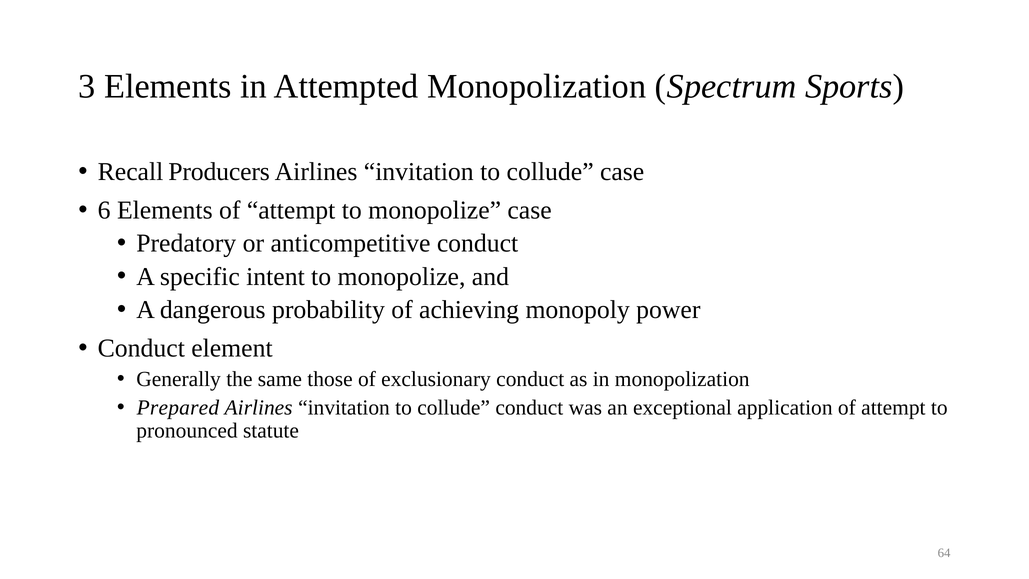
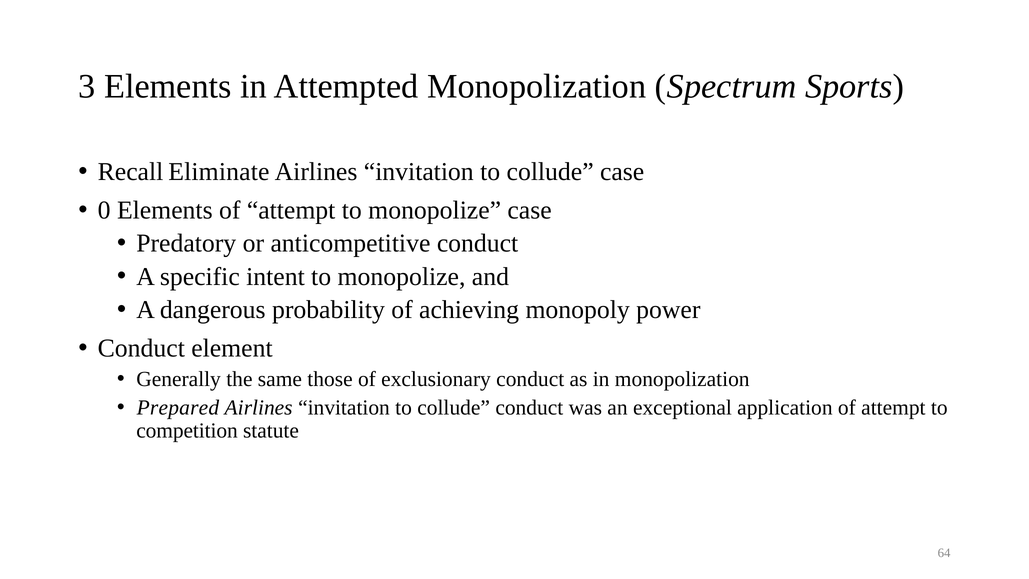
Producers: Producers -> Eliminate
6: 6 -> 0
pronounced: pronounced -> competition
